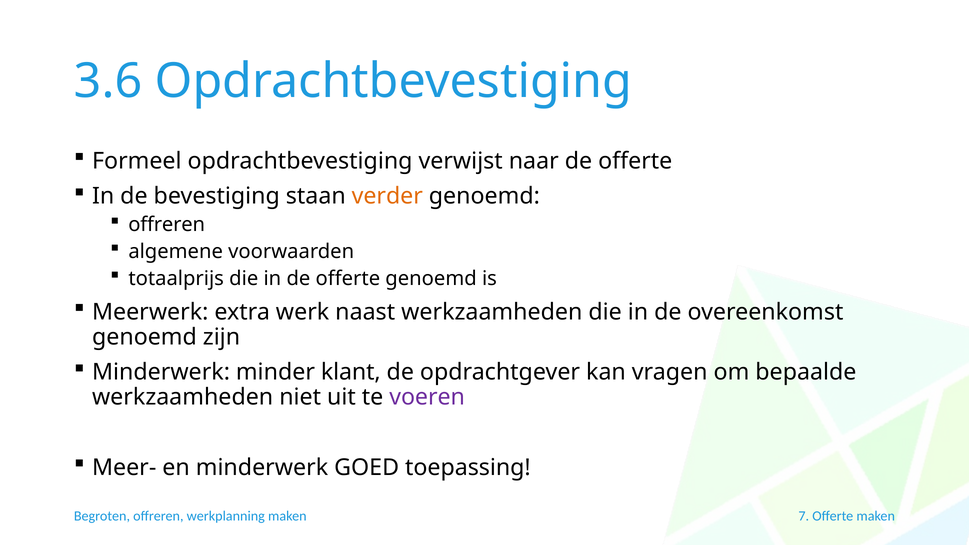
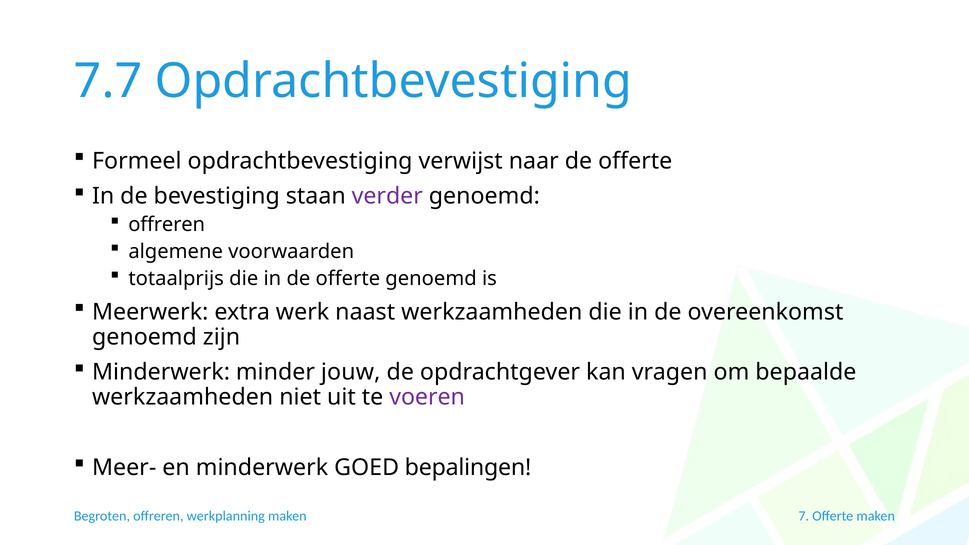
3.6: 3.6 -> 7.7
verder colour: orange -> purple
klant: klant -> jouw
toepassing: toepassing -> bepalingen
